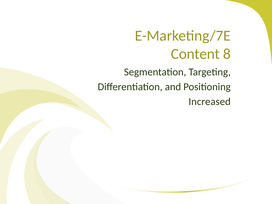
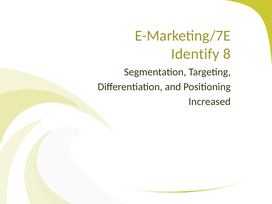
Content: Content -> Identify
